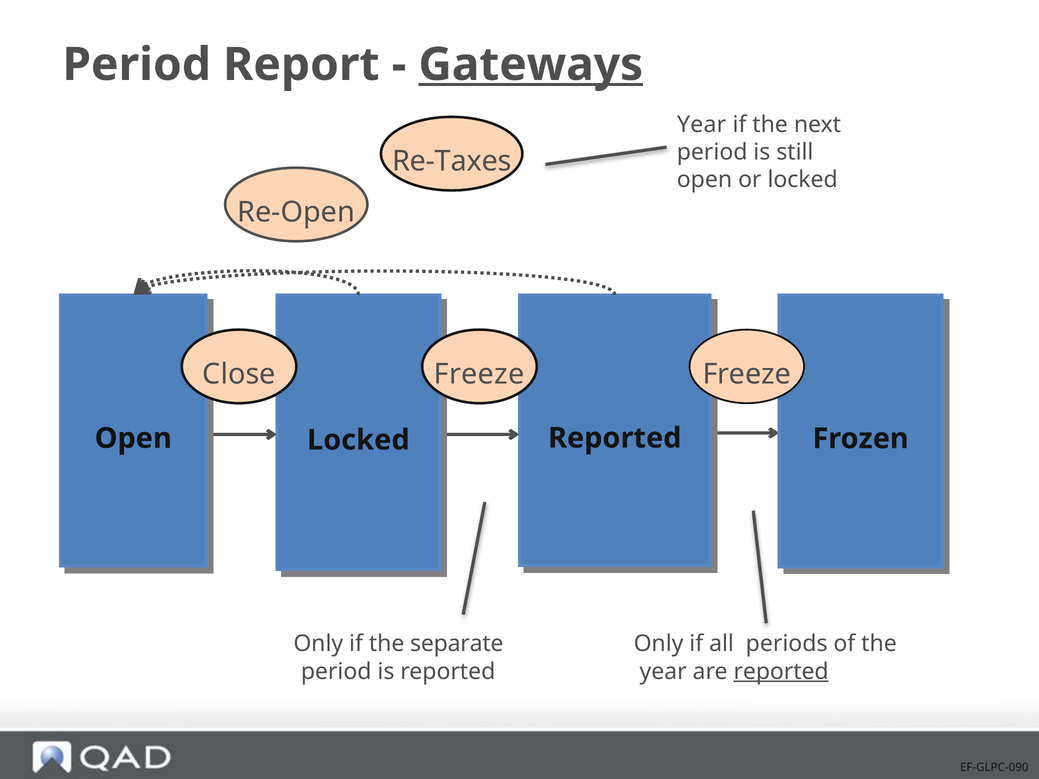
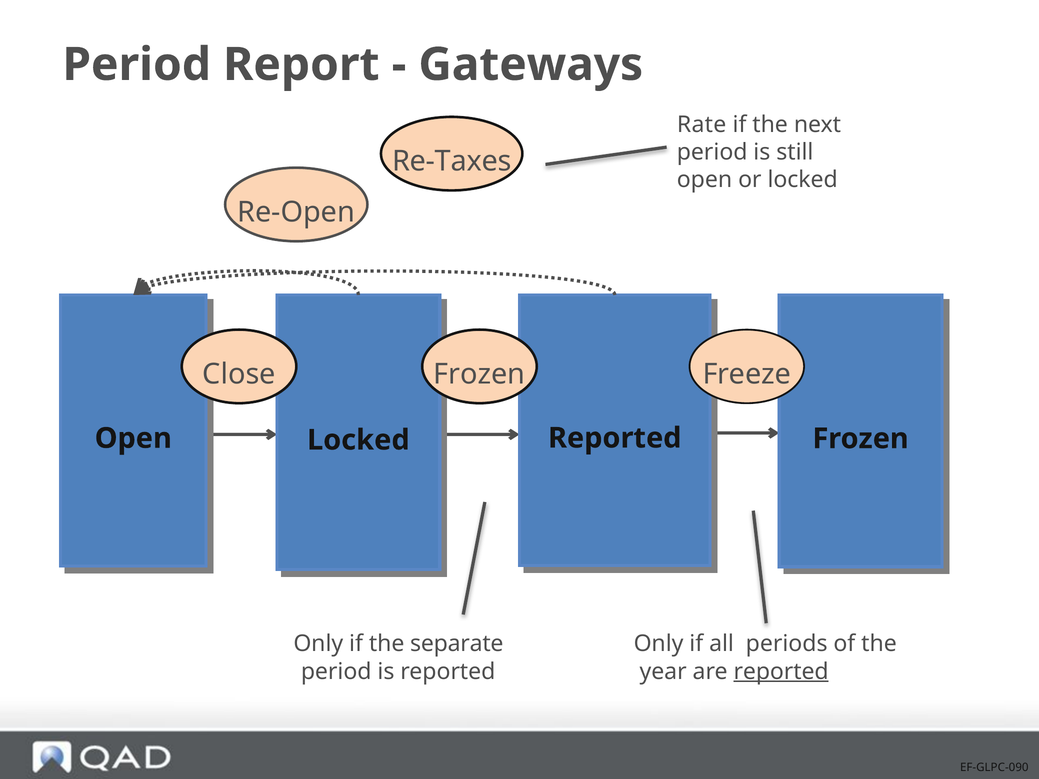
Gateways underline: present -> none
Year at (702, 124): Year -> Rate
Close Freeze: Freeze -> Frozen
